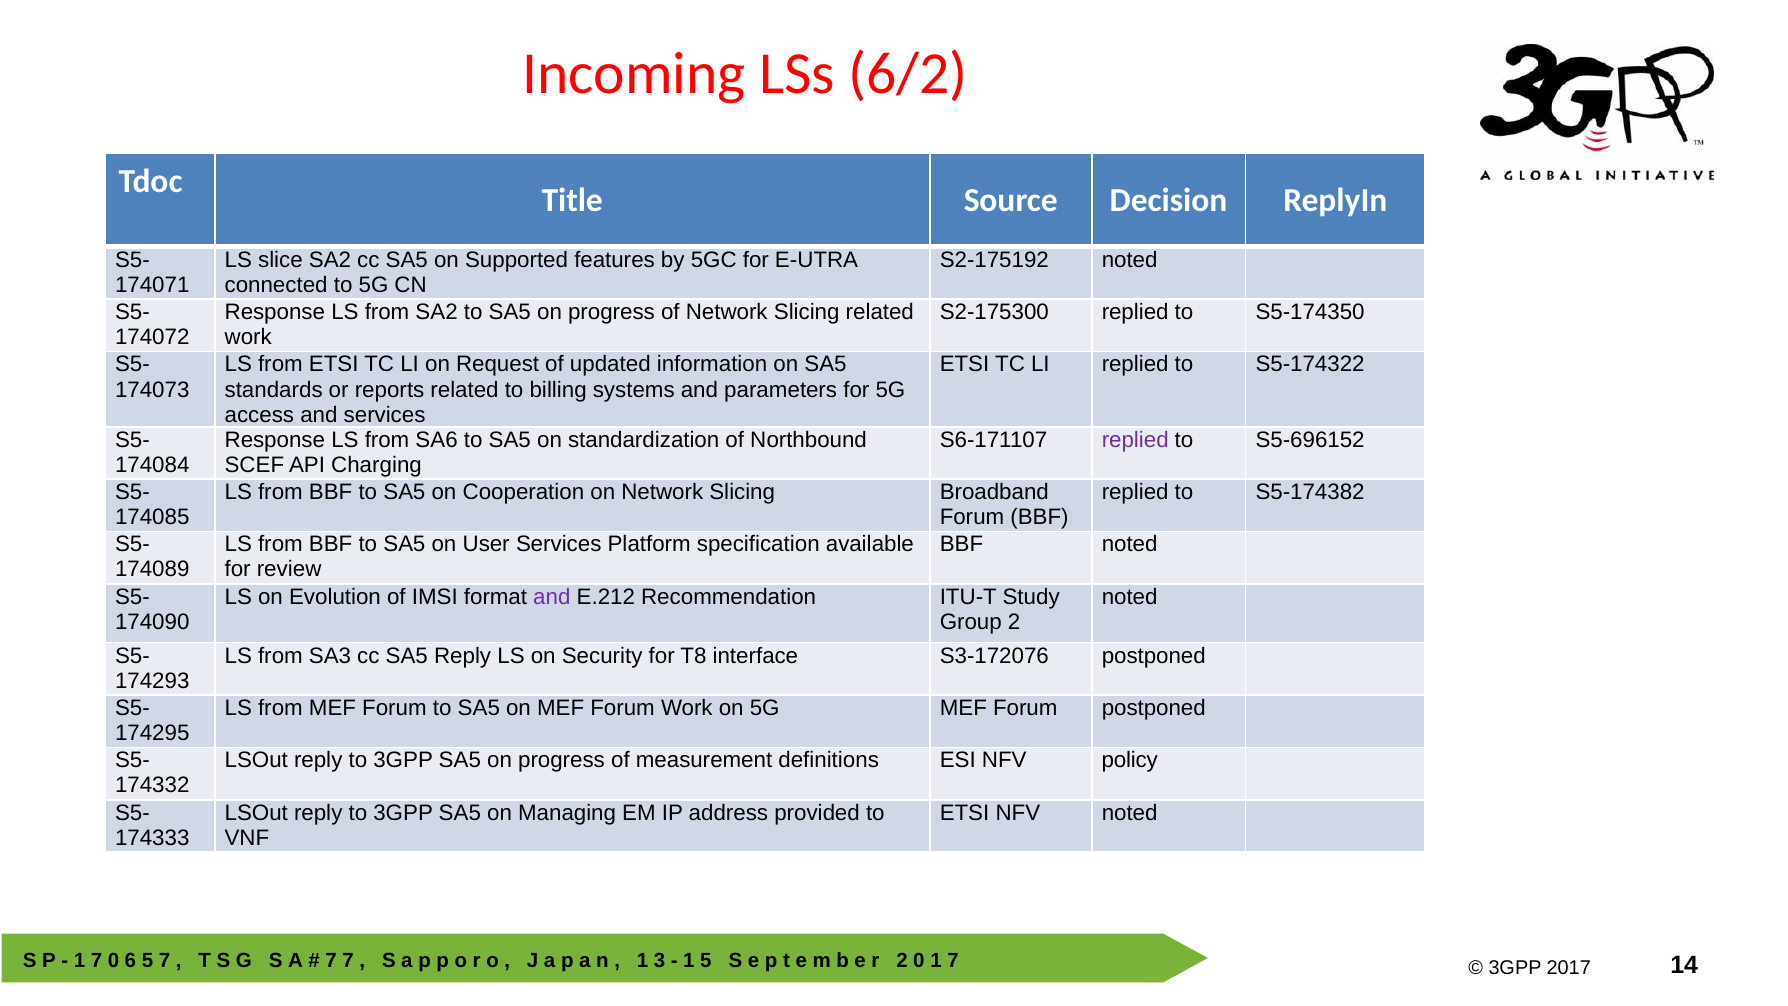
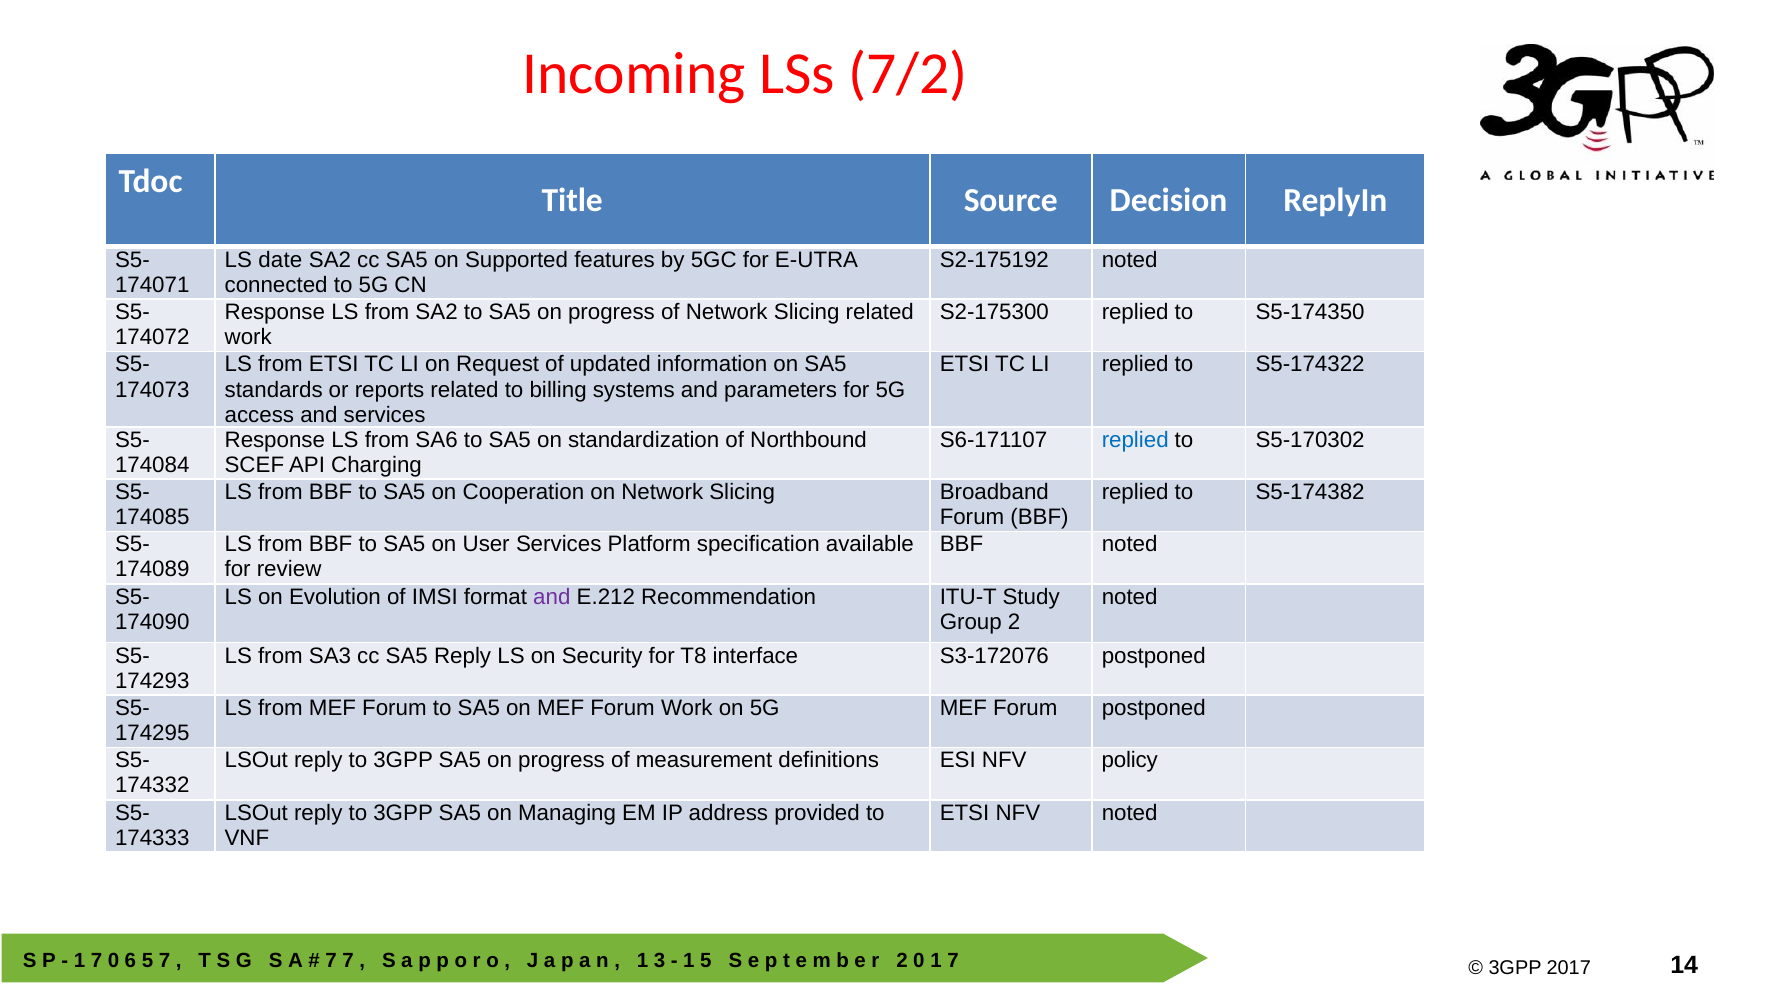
6/2: 6/2 -> 7/2
slice: slice -> date
replied at (1135, 440) colour: purple -> blue
S5-696152: S5-696152 -> S5-170302
